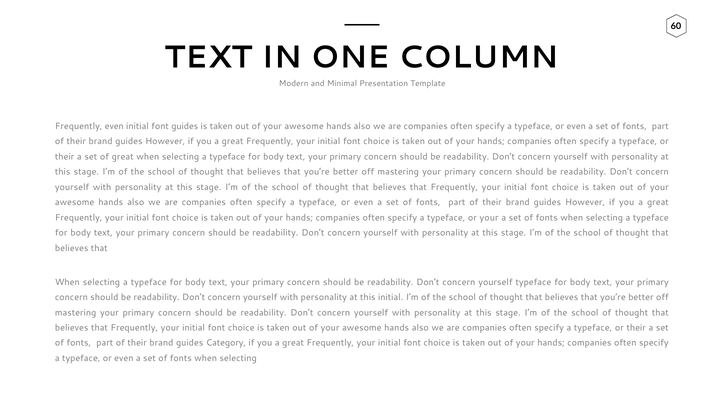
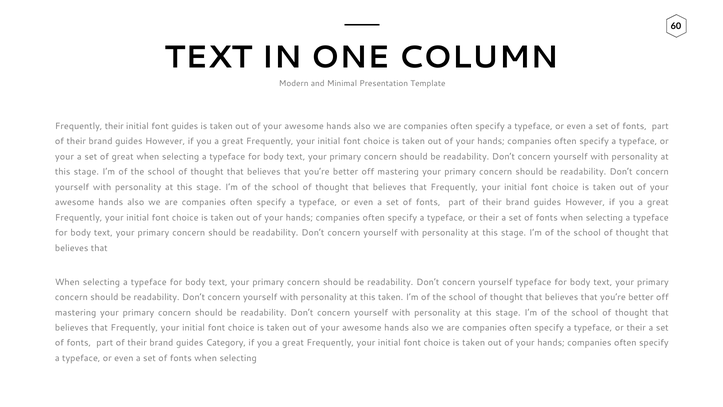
Frequently even: even -> their
their at (65, 157): their -> your
your at (489, 217): your -> their
this initial: initial -> taken
